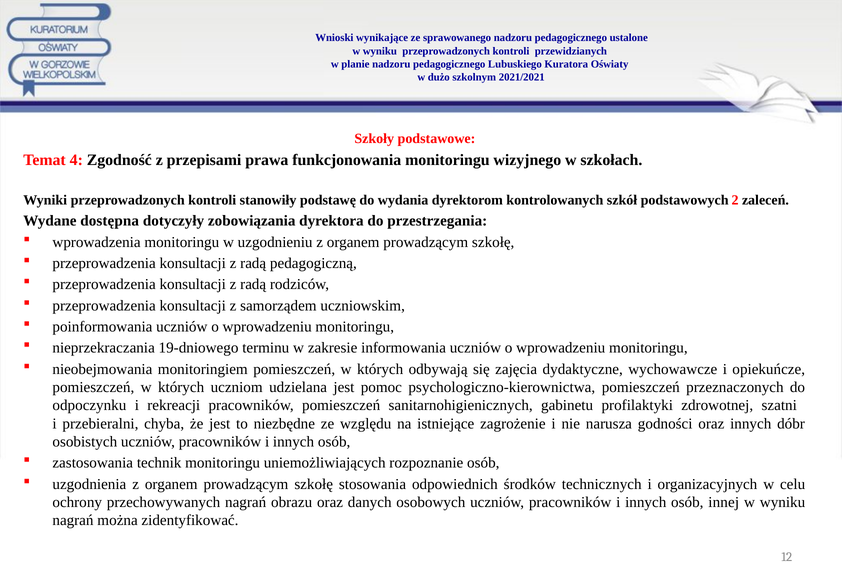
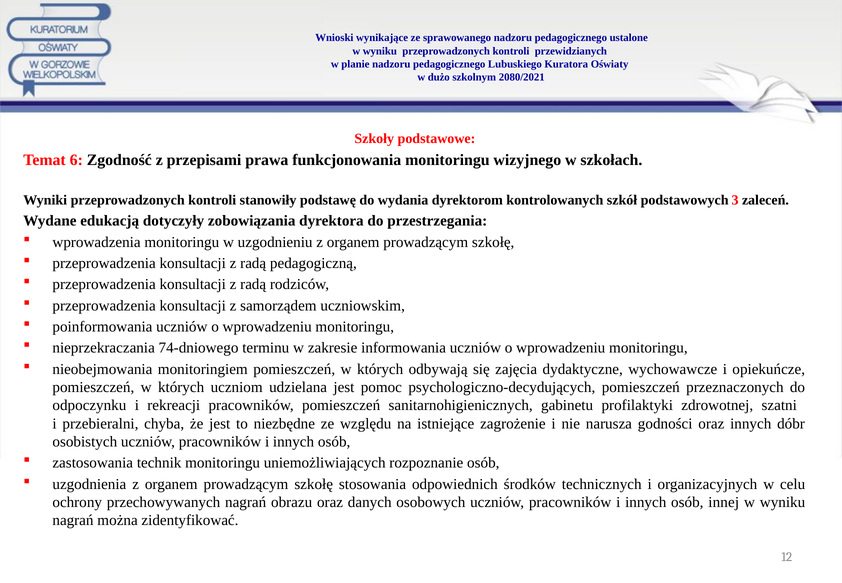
2021/2021: 2021/2021 -> 2080/2021
4: 4 -> 6
2: 2 -> 3
dostępna: dostępna -> edukacją
19-dniowego: 19-dniowego -> 74-dniowego
psychologiczno-kierownictwa: psychologiczno-kierownictwa -> psychologiczno-decydujących
